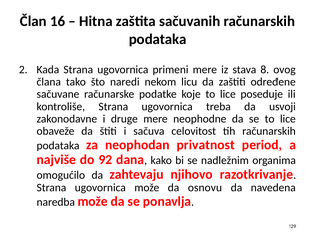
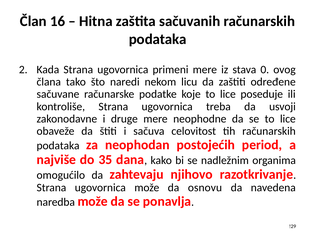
8: 8 -> 0
privatnost: privatnost -> postojećih
92: 92 -> 35
